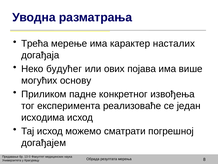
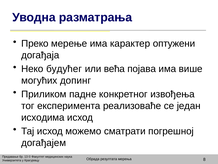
Трећа: Трећа -> Преко
насталих: насталих -> оптужени
ових: ових -> већа
основу: основу -> допинг
